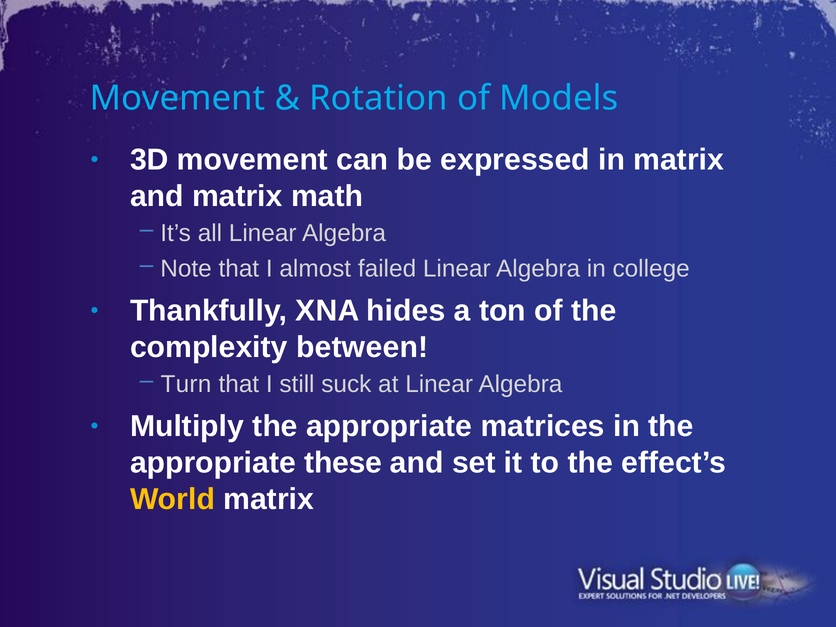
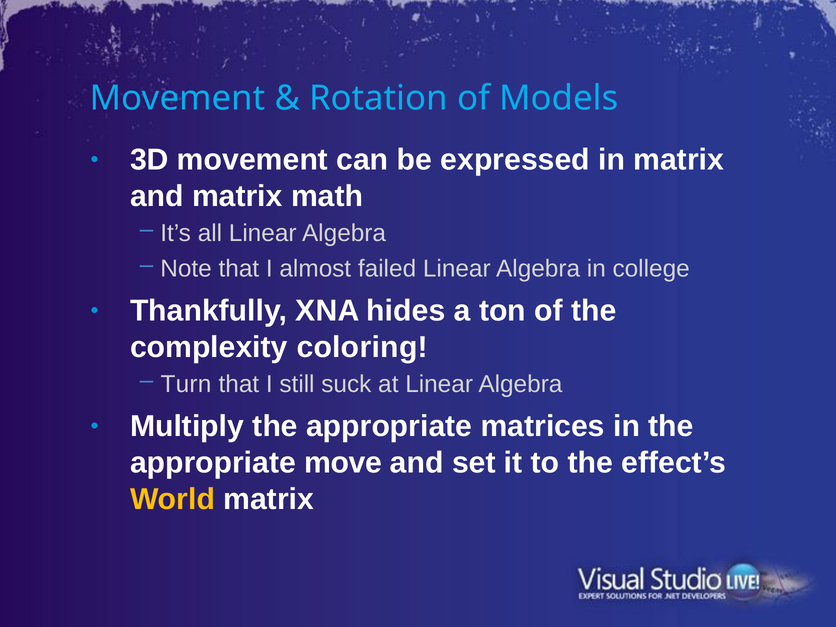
between: between -> coloring
these: these -> move
